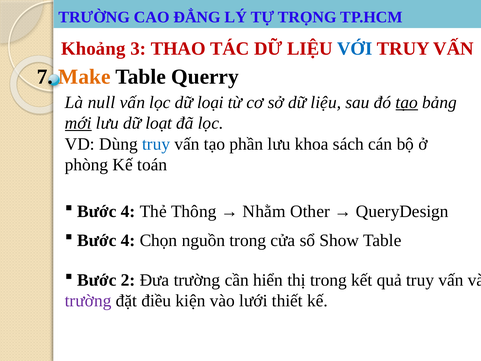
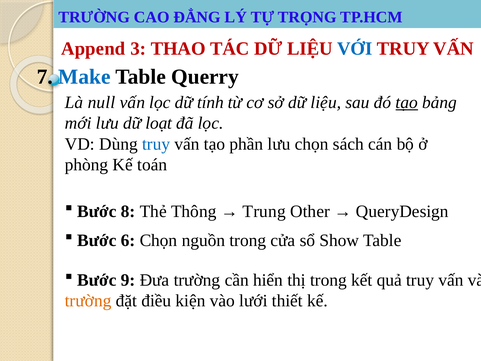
Khoảng: Khoảng -> Append
Make colour: orange -> blue
loại: loại -> tính
mới underline: present -> none
lưu khoa: khoa -> chọn
4 at (128, 211): 4 -> 8
Nhằm: Nhằm -> Trung
4 at (128, 240): 4 -> 6
2: 2 -> 9
trường at (88, 301) colour: purple -> orange
